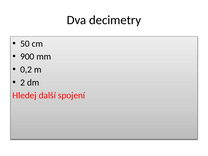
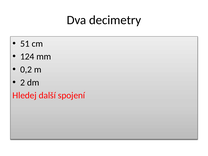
50: 50 -> 51
900: 900 -> 124
